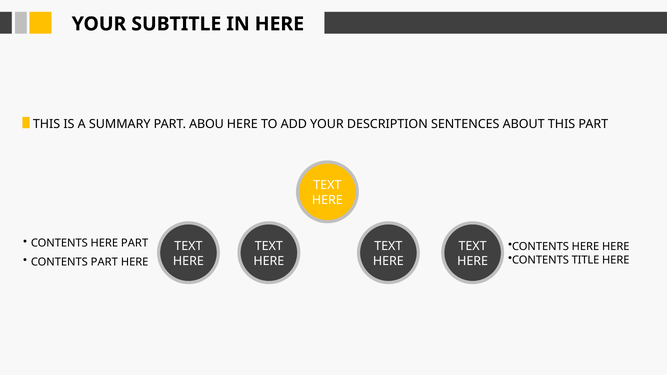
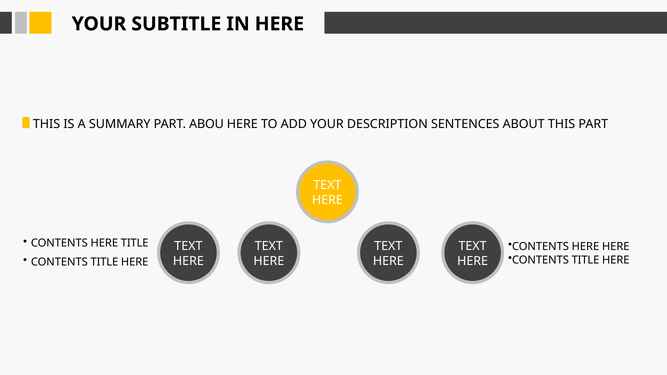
HERE PART: PART -> TITLE
PART at (104, 262): PART -> TITLE
